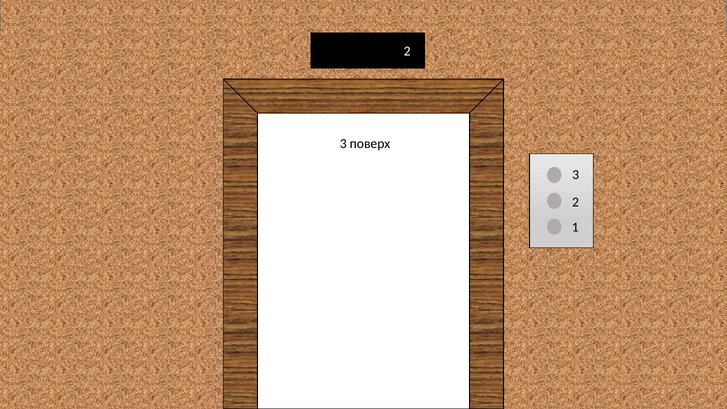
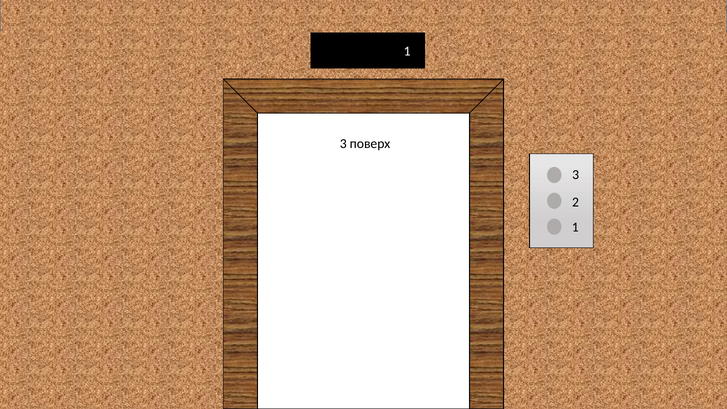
2 at (407, 51): 2 -> 1
